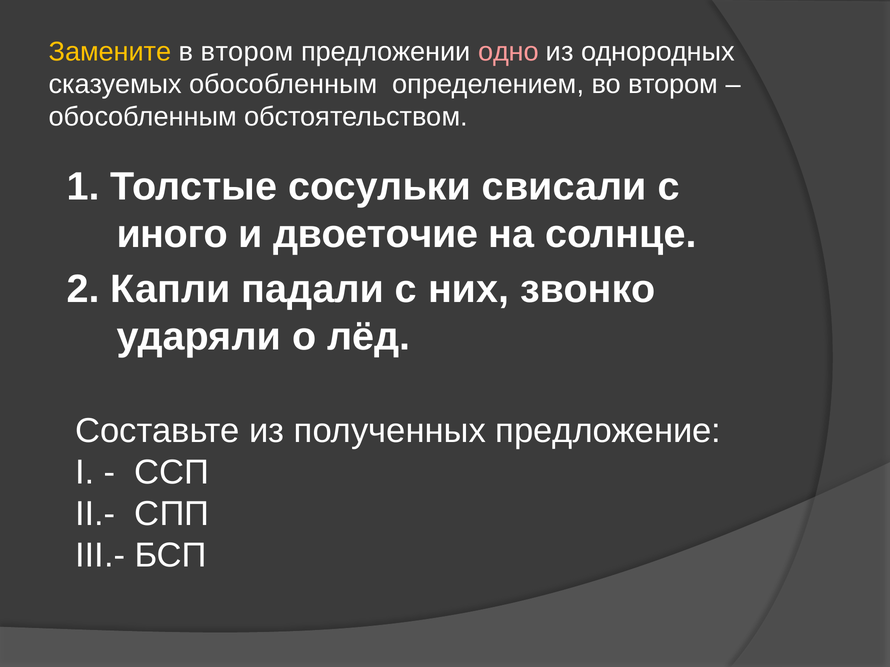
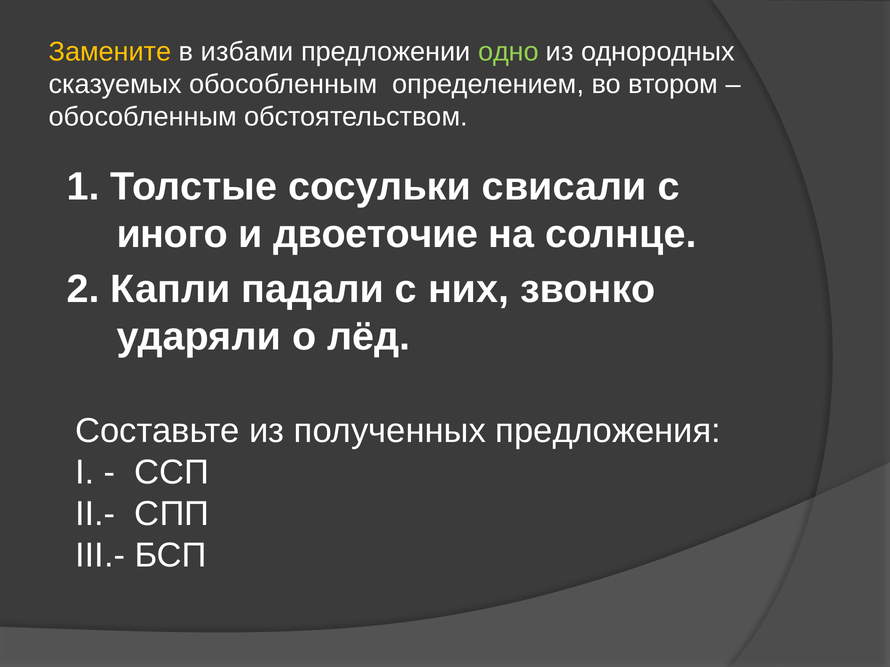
в втором: втором -> избами
одно colour: pink -> light green
предложение: предложение -> предложения
